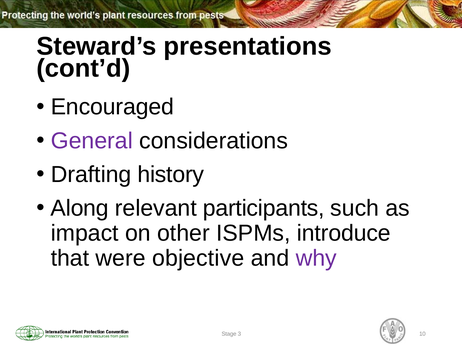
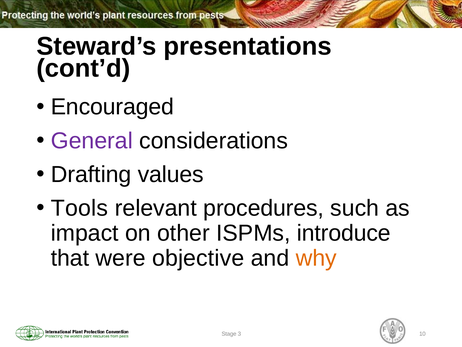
history: history -> values
Along: Along -> Tools
participants: participants -> procedures
why colour: purple -> orange
